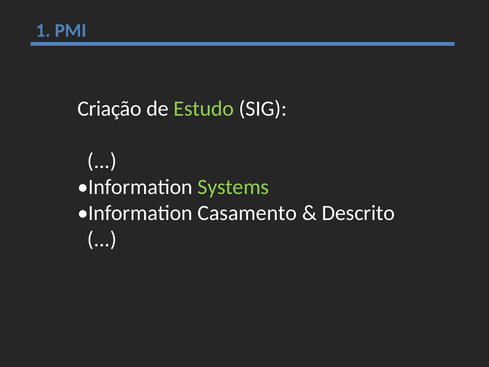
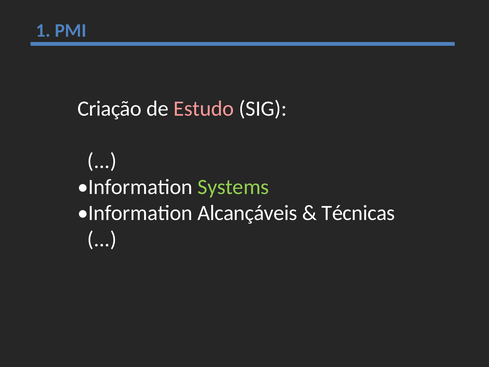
Estudo colour: light green -> pink
Casamento: Casamento -> Alcançáveis
Descrito: Descrito -> Técnicas
